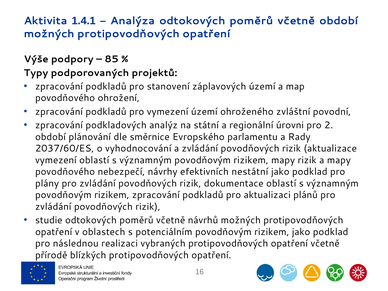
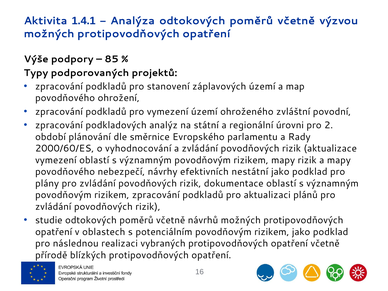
včetně období: období -> výzvou
2037/60/ES: 2037/60/ES -> 2000/60/ES
